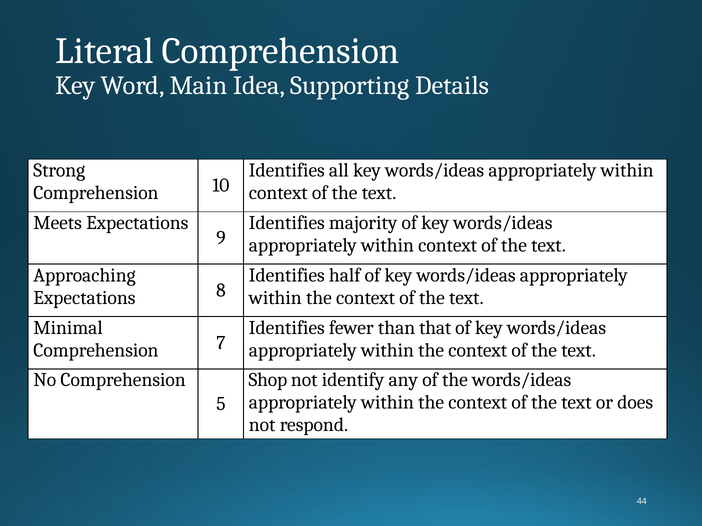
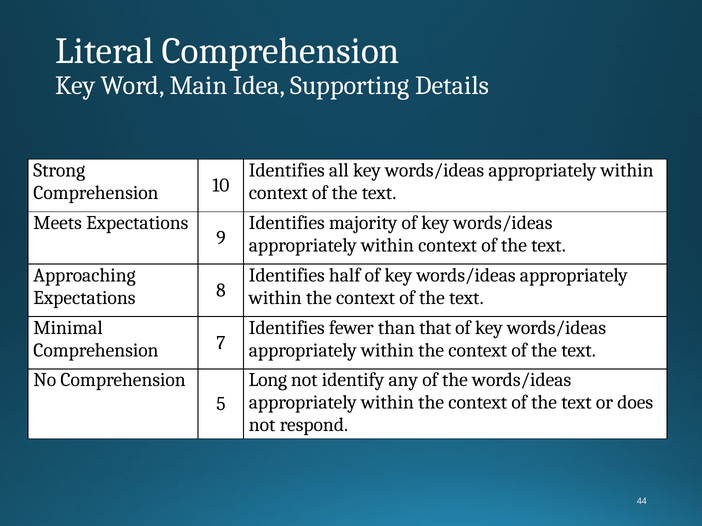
Shop: Shop -> Long
